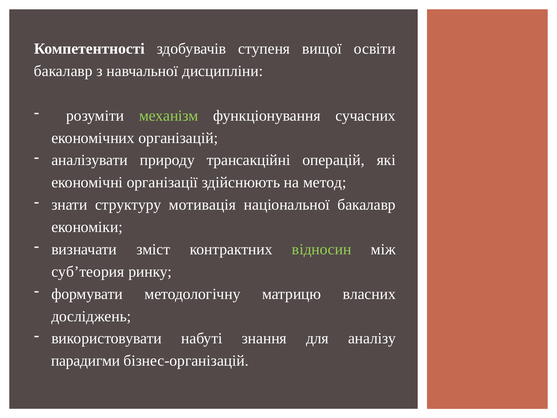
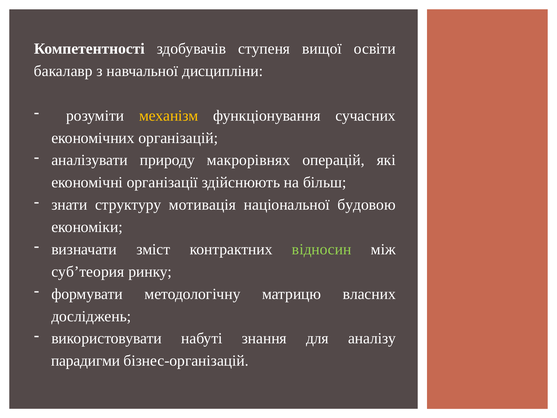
механізм colour: light green -> yellow
трансакційні: трансакційні -> макрорівнях
метод: метод -> більш
національної бакалавр: бакалавр -> будовою
